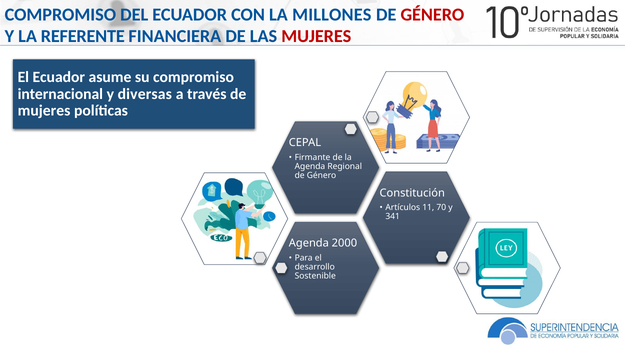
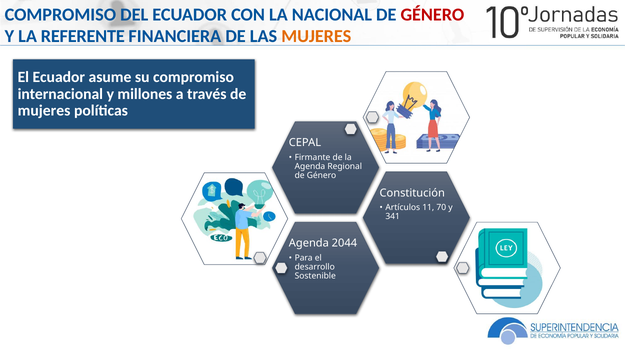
MILLONES: MILLONES -> NACIONAL
MUJERES at (316, 36) colour: red -> orange
diversas: diversas -> millones
2000: 2000 -> 2044
